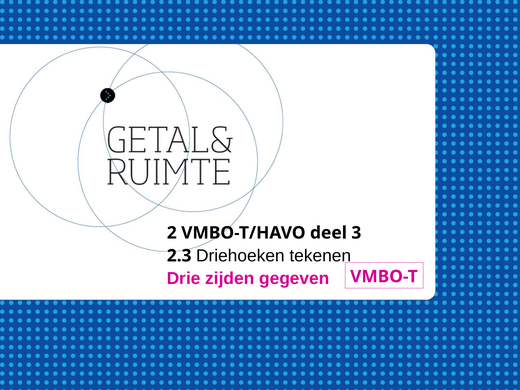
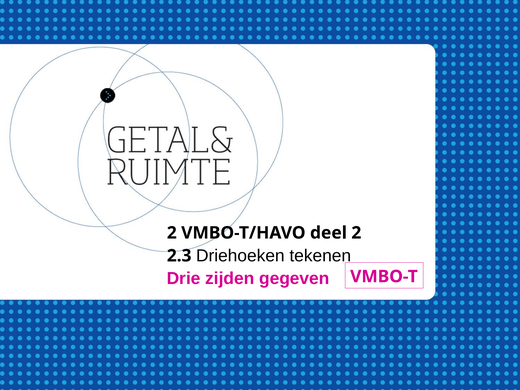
deel 3: 3 -> 2
